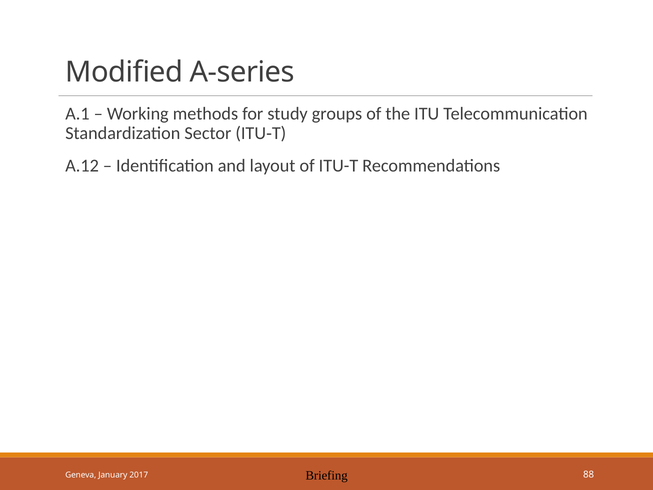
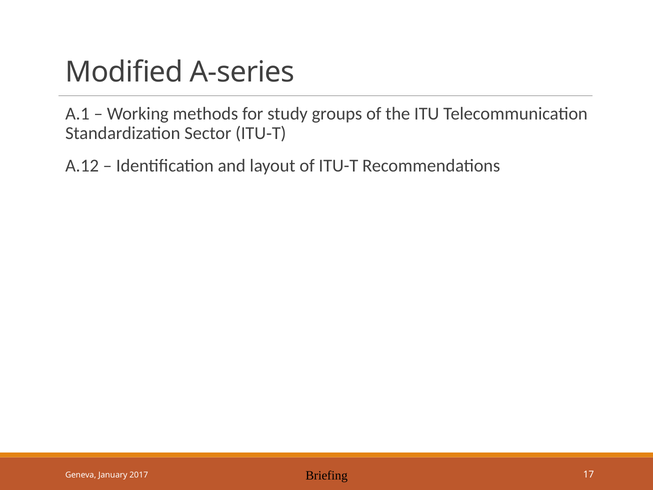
88: 88 -> 17
